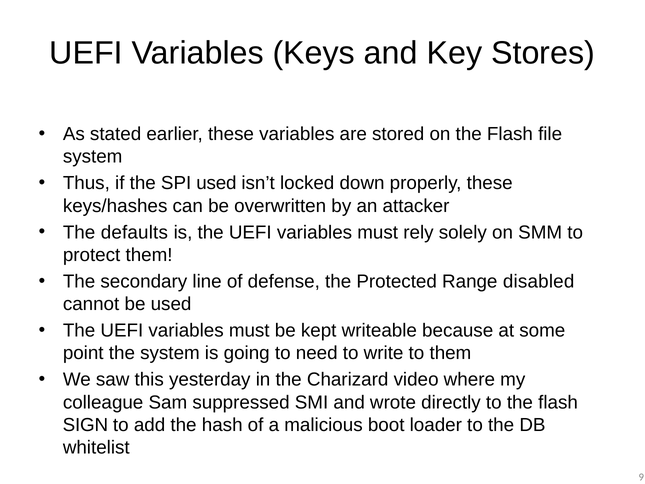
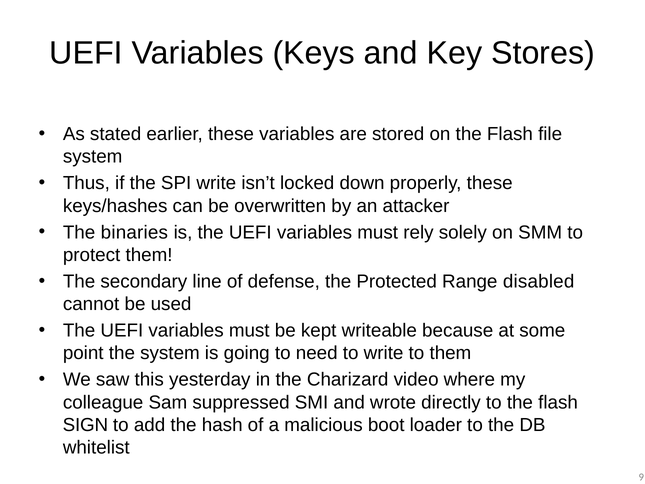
SPI used: used -> write
defaults: defaults -> binaries
